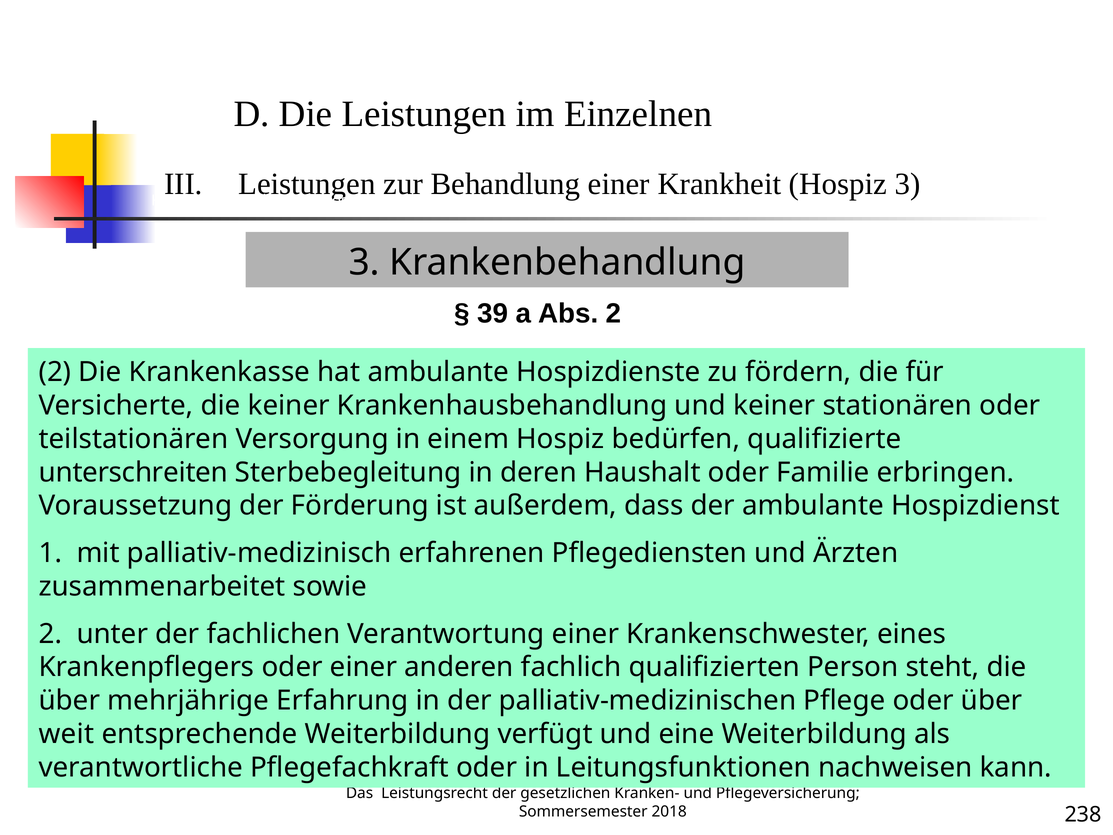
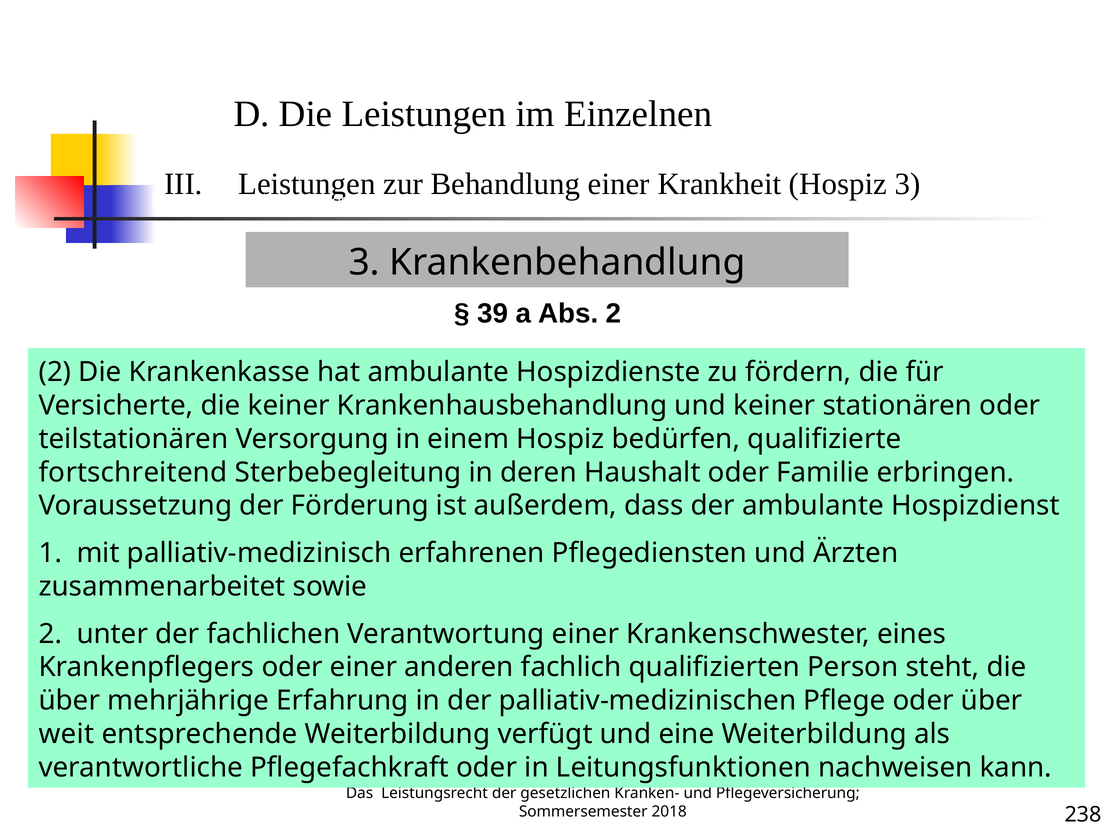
unterschreiten: unterschreiten -> fortschreitend
